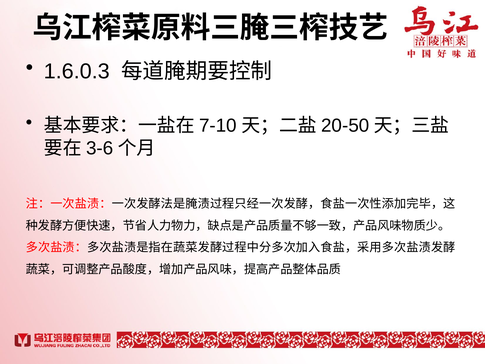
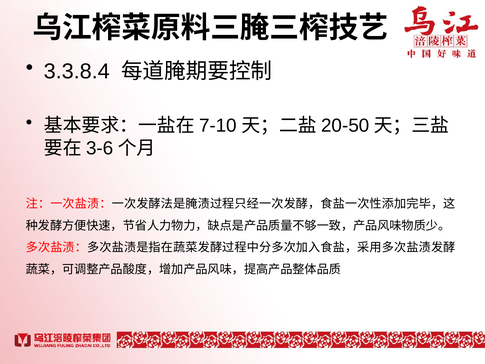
1.6.0.3: 1.6.0.3 -> 3.3.8.4
